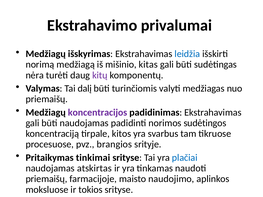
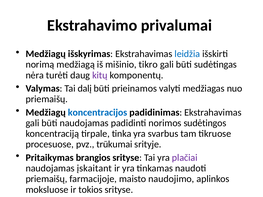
kitas: kitas -> tikro
turinčiomis: turinčiomis -> prieinamos
koncentracijos colour: purple -> blue
kitos: kitos -> tinka
brangios: brangios -> trūkumai
tinkimai: tinkimai -> brangios
plačiai colour: blue -> purple
atskirtas: atskirtas -> įskaitant
